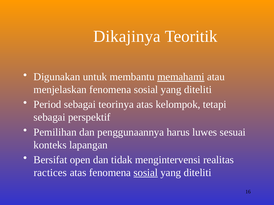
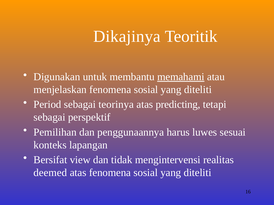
kelompok: kelompok -> predicting
open: open -> view
ractices: ractices -> deemed
sosial at (146, 173) underline: present -> none
